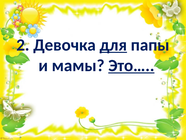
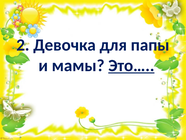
для underline: present -> none
